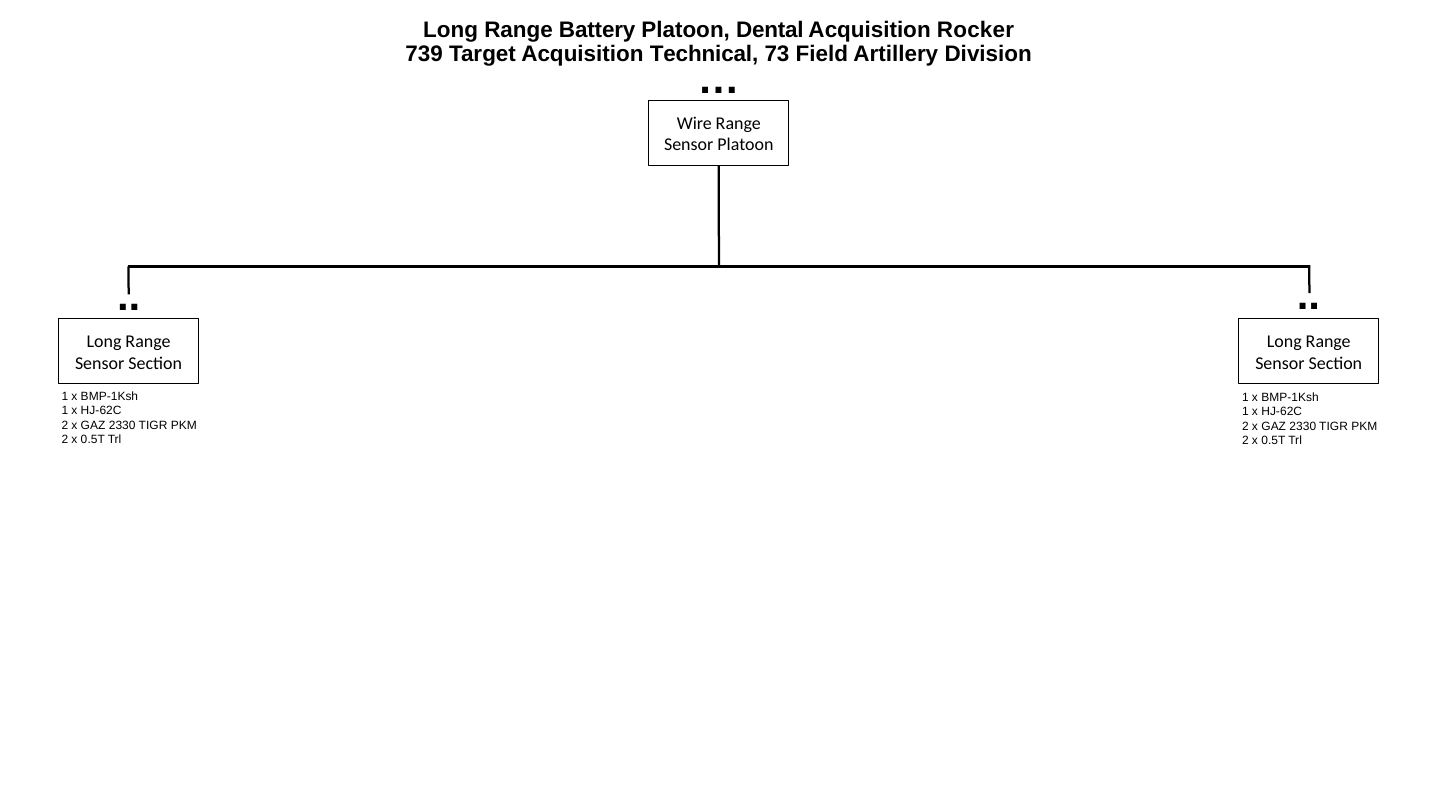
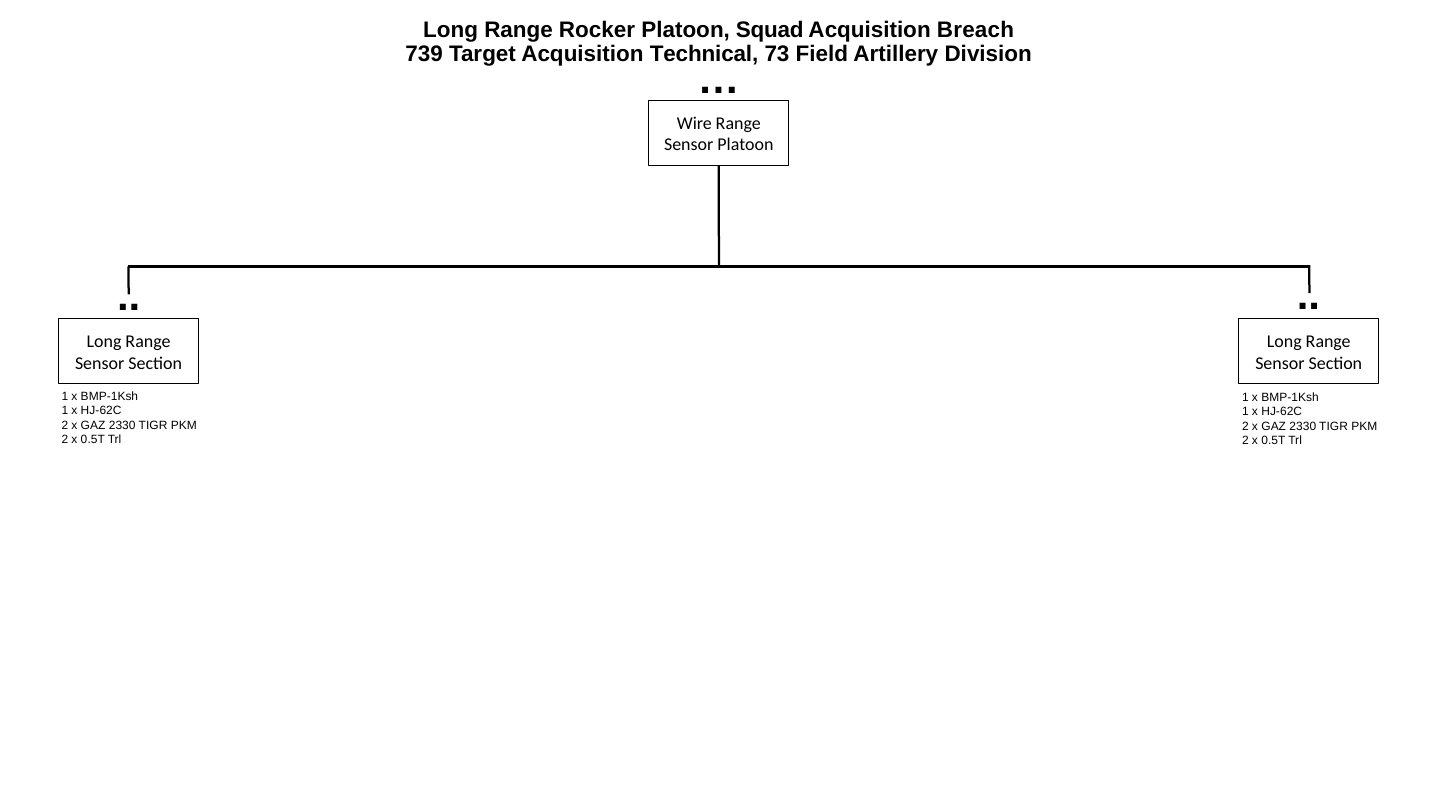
Battery: Battery -> Rocker
Dental: Dental -> Squad
Rocker: Rocker -> Breach
